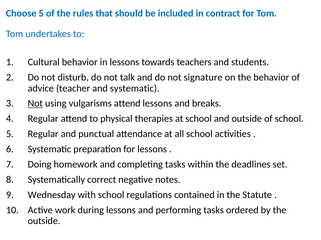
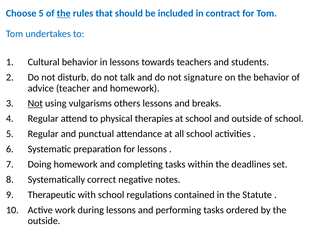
the at (64, 13) underline: none -> present
and systematic: systematic -> homework
vulgarisms attend: attend -> others
Wednesday: Wednesday -> Therapeutic
